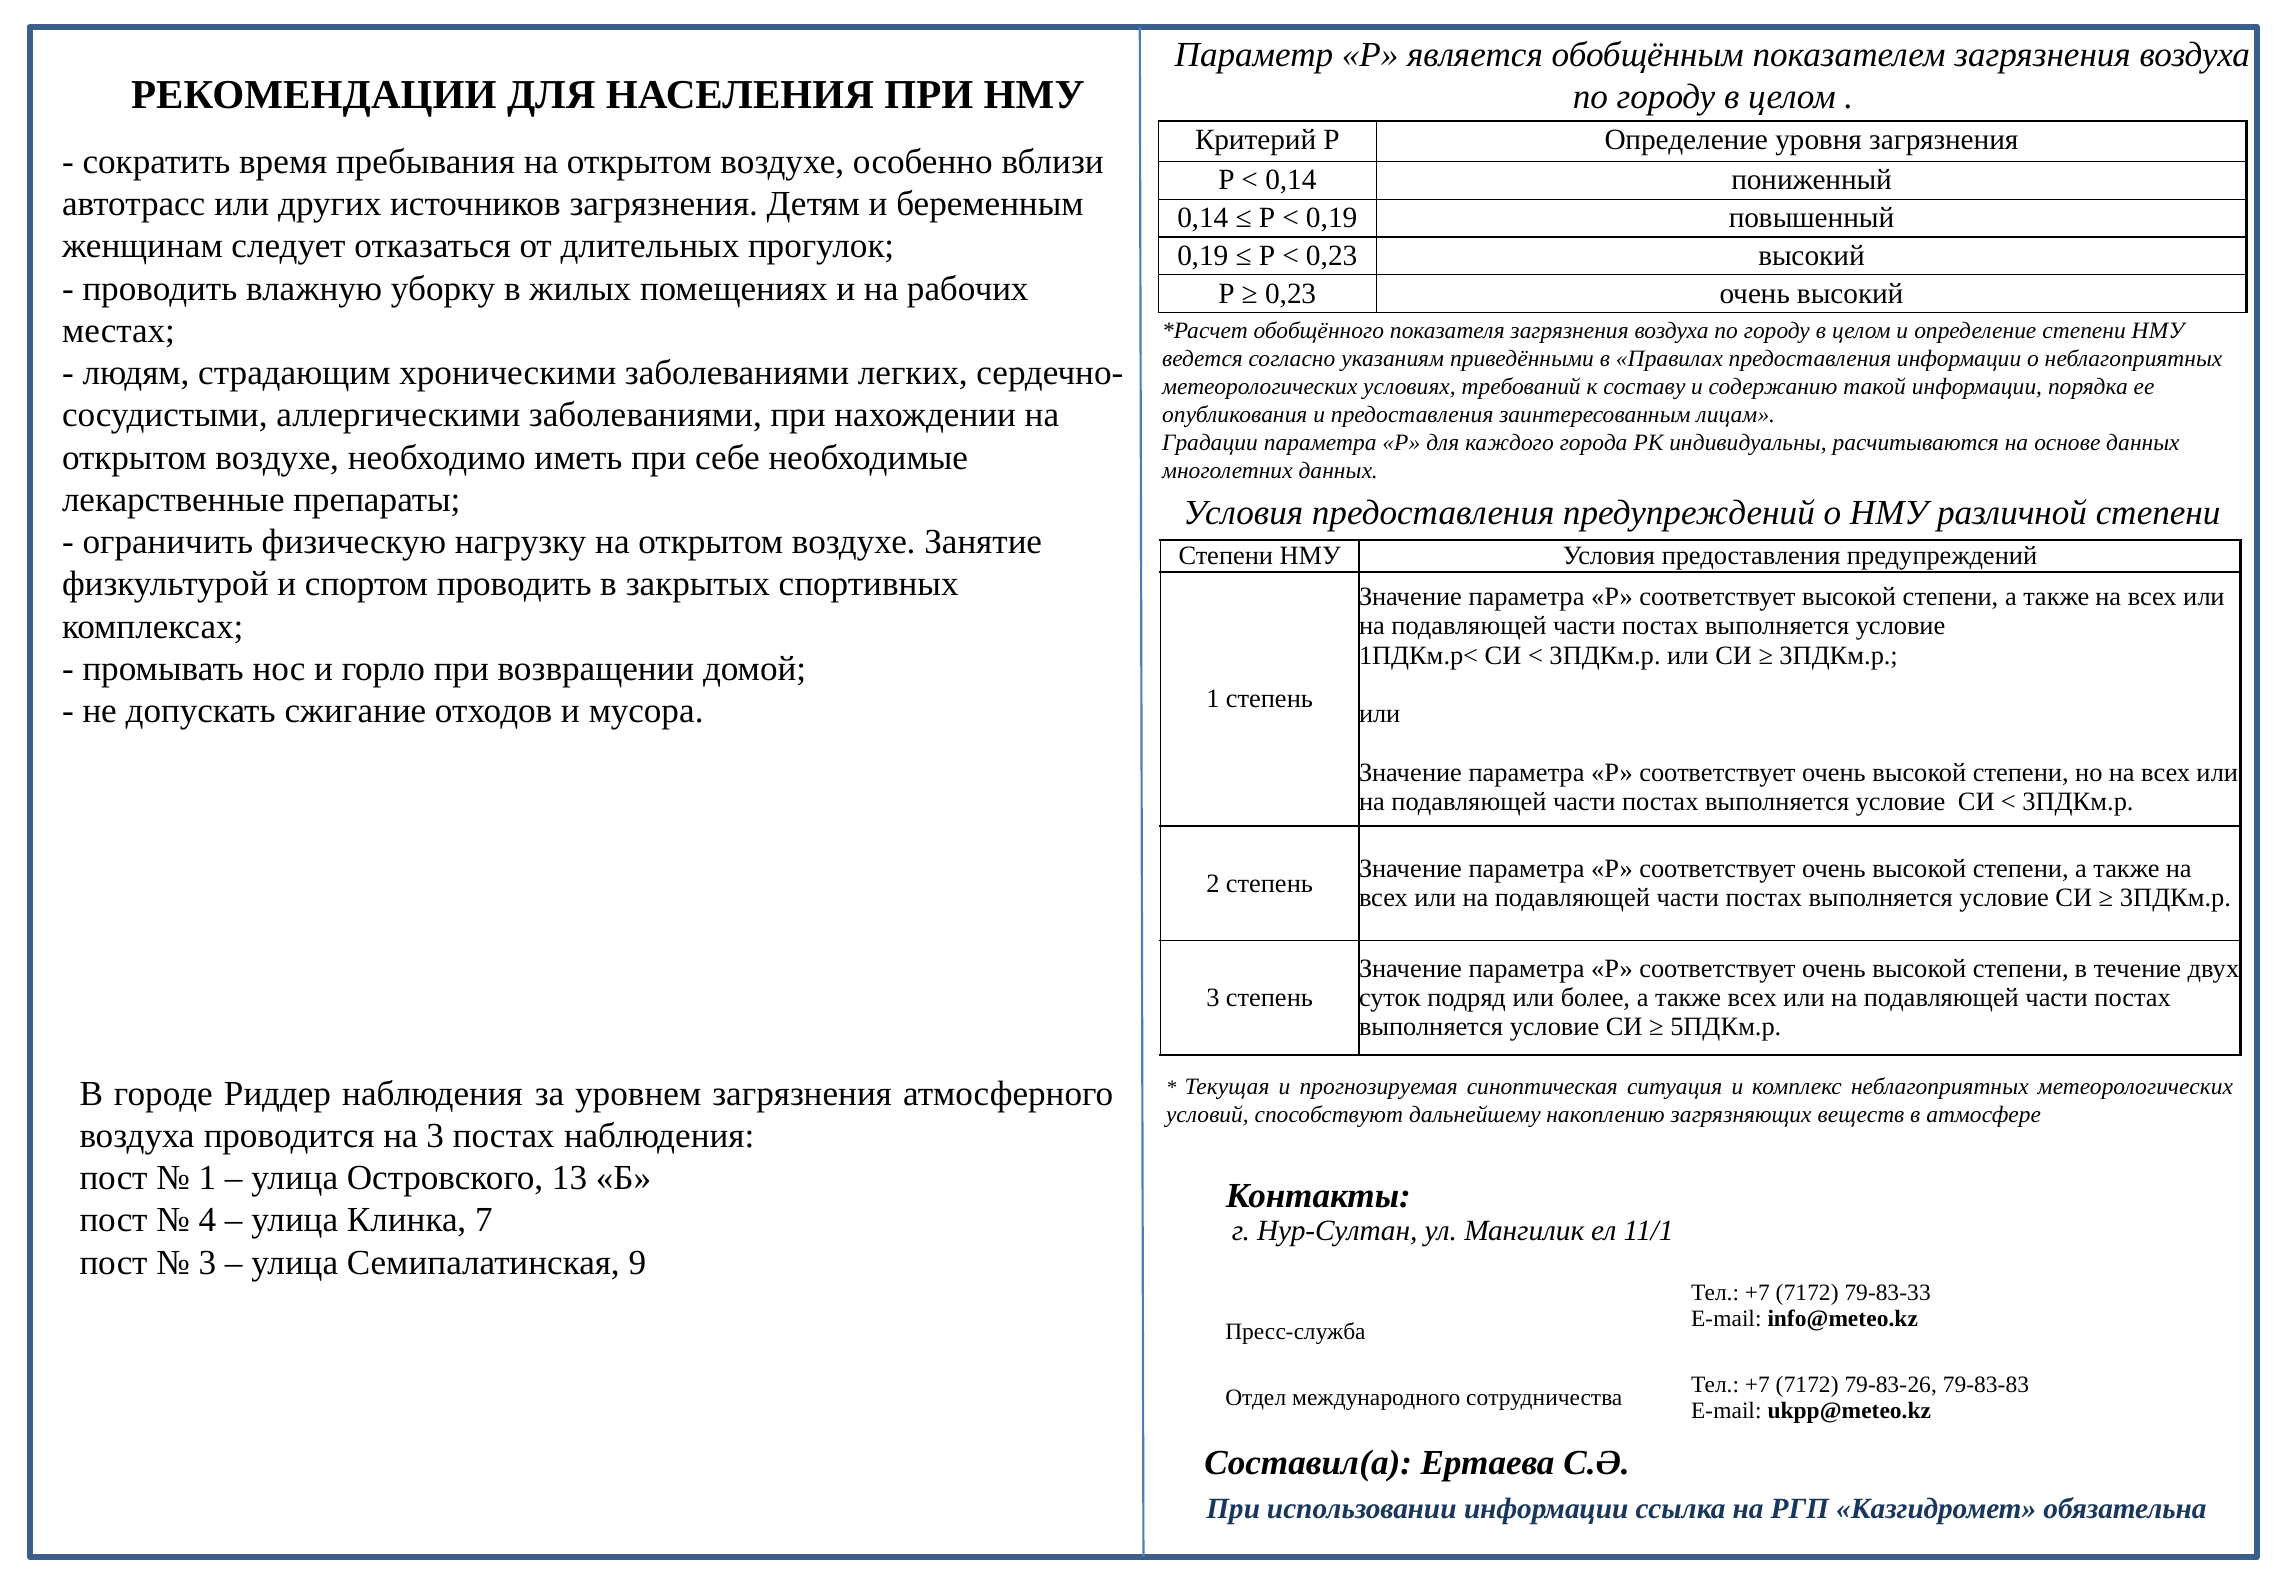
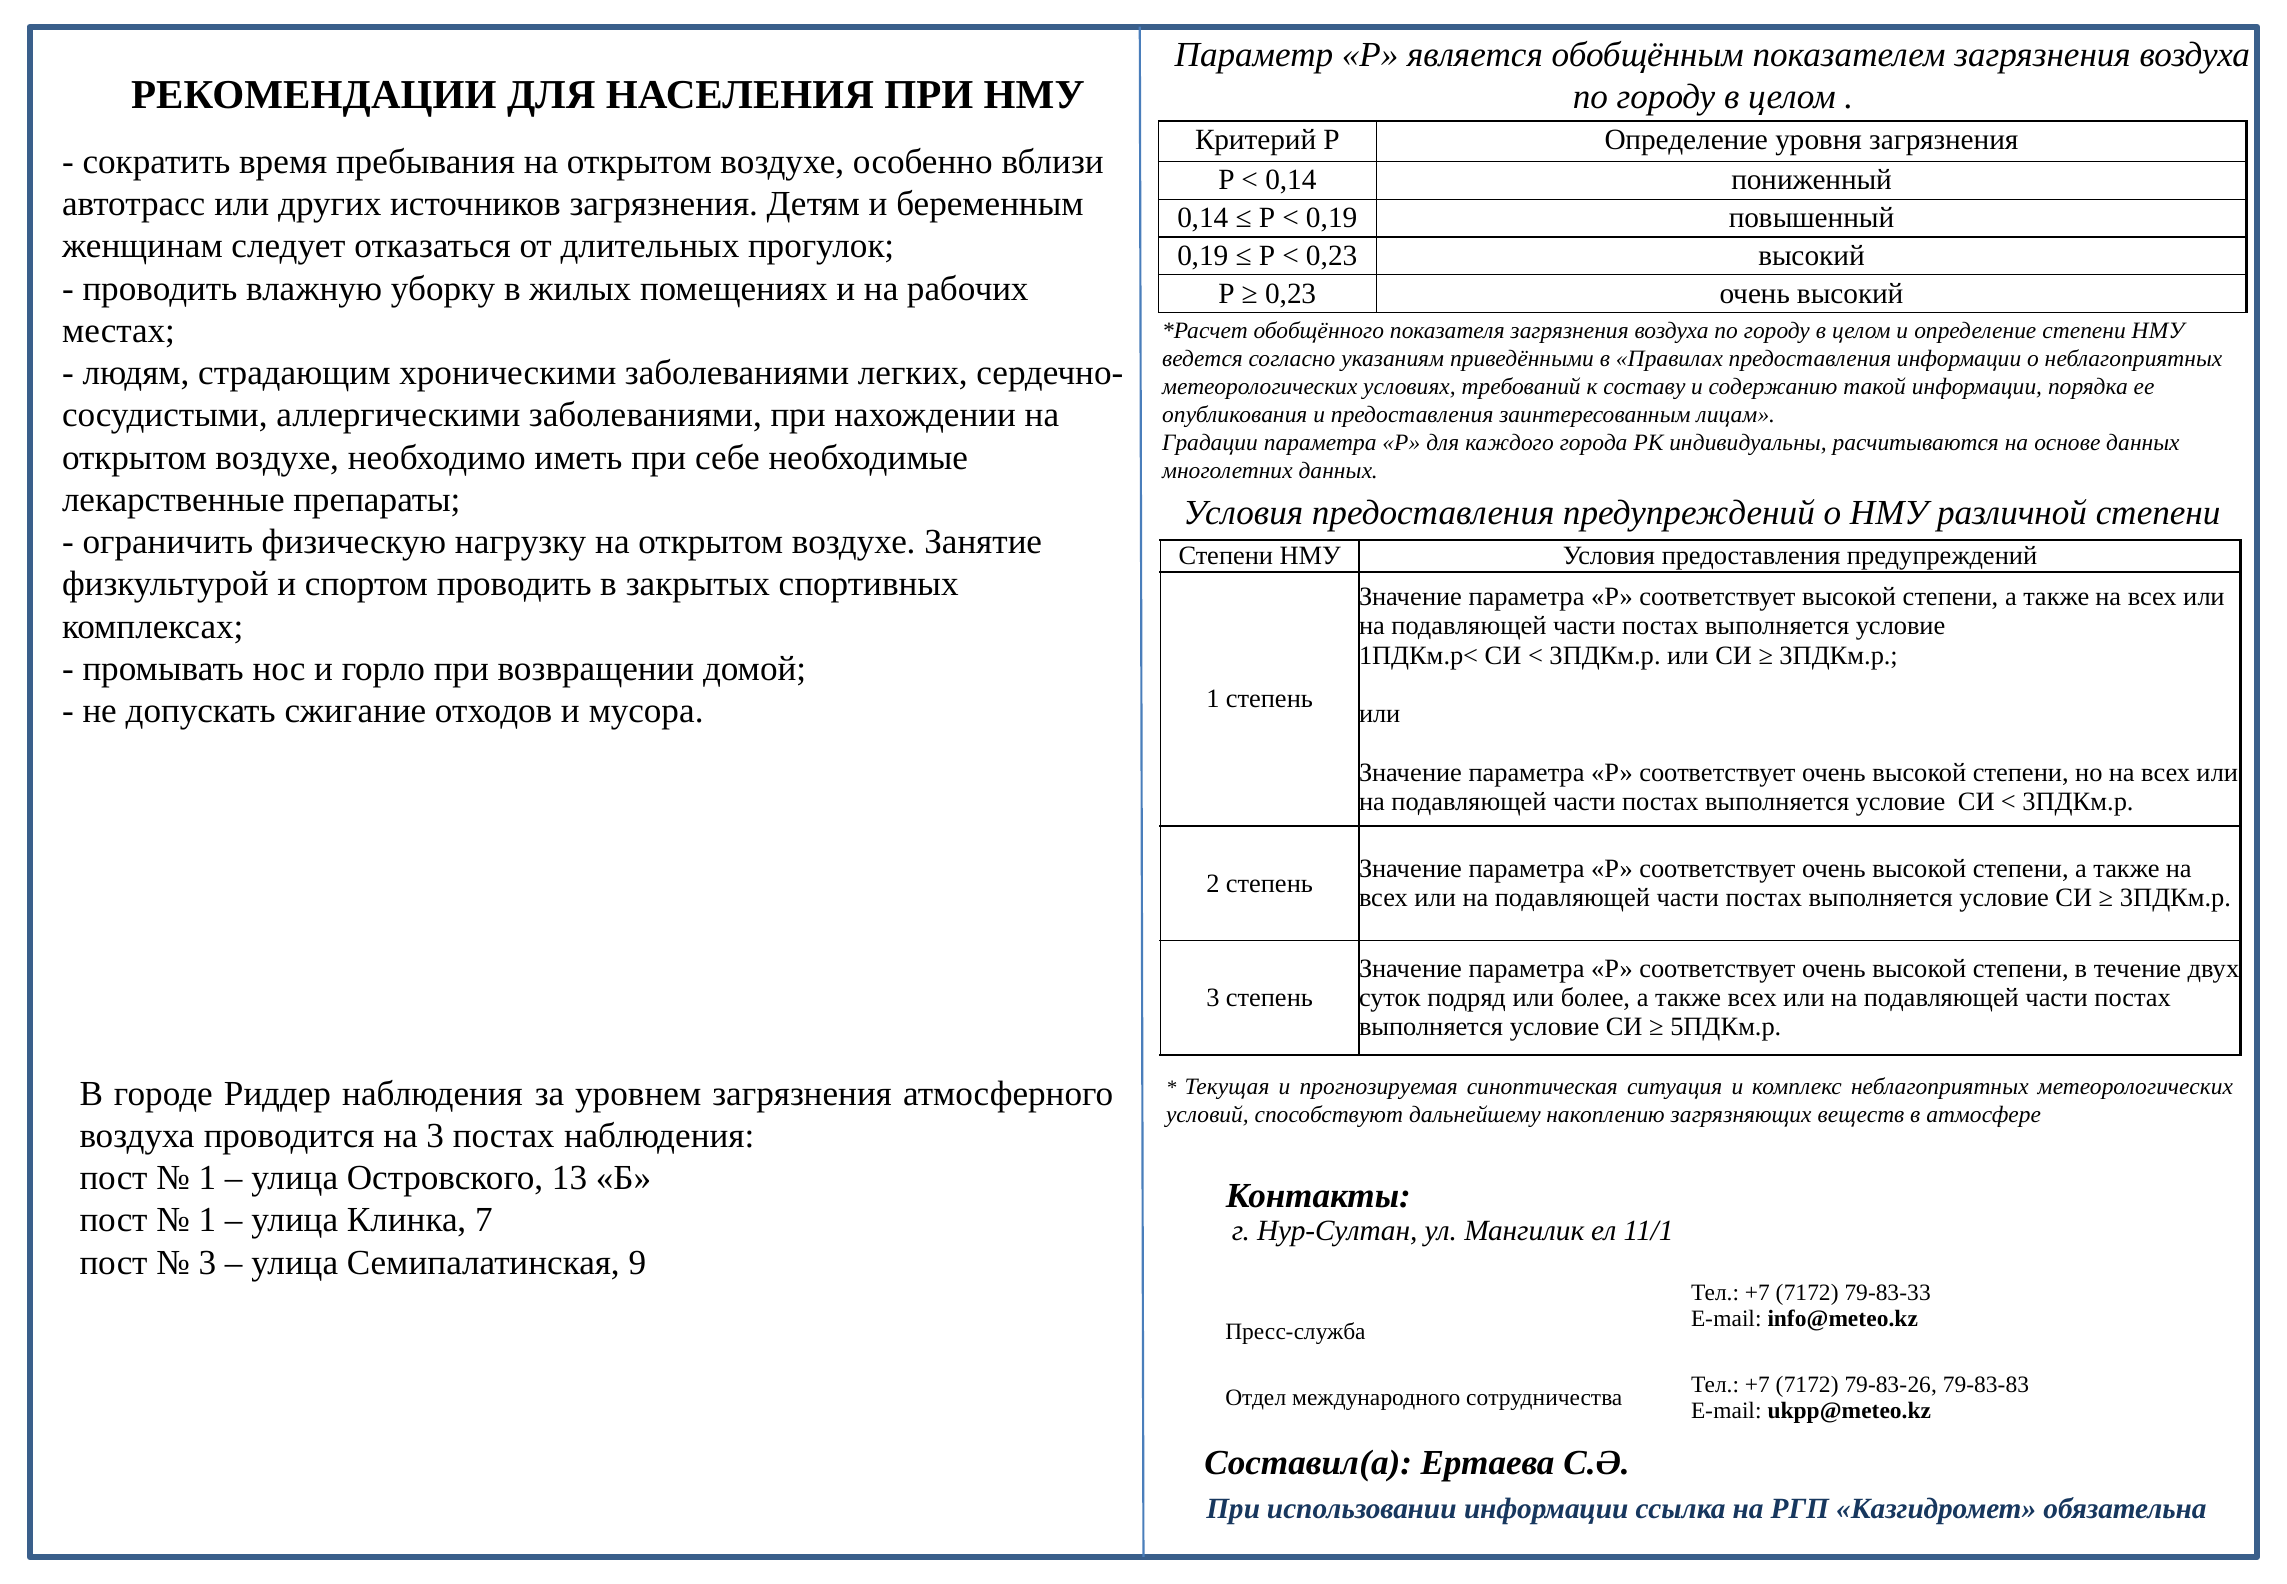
4 at (207, 1220): 4 -> 1
